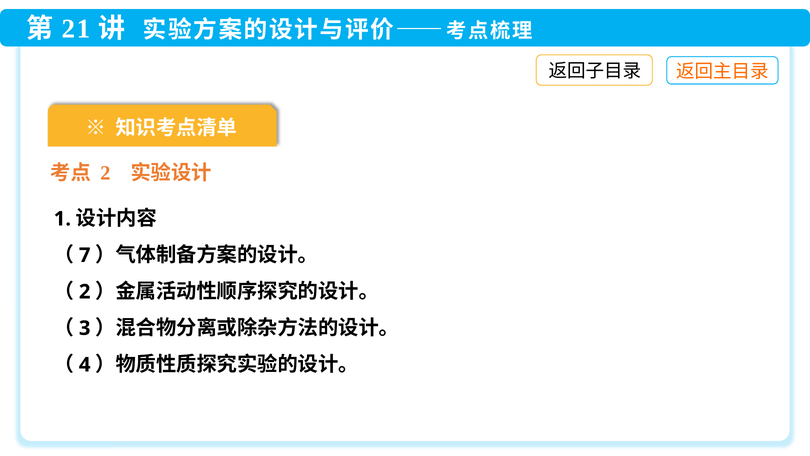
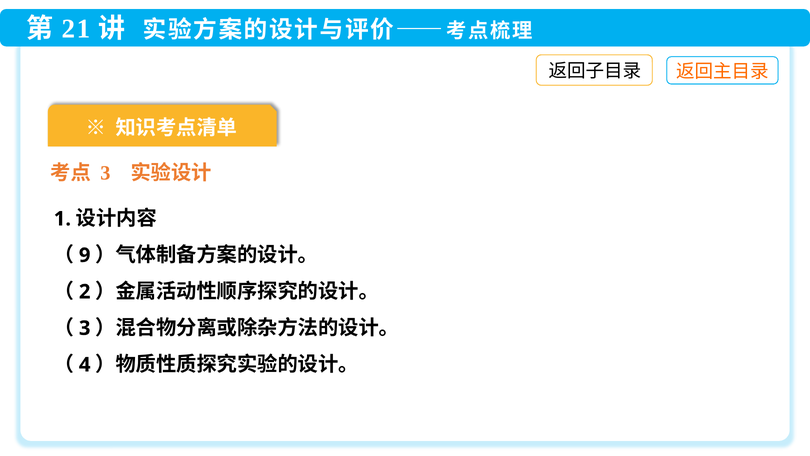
2 at (105, 173): 2 -> 3
7: 7 -> 9
